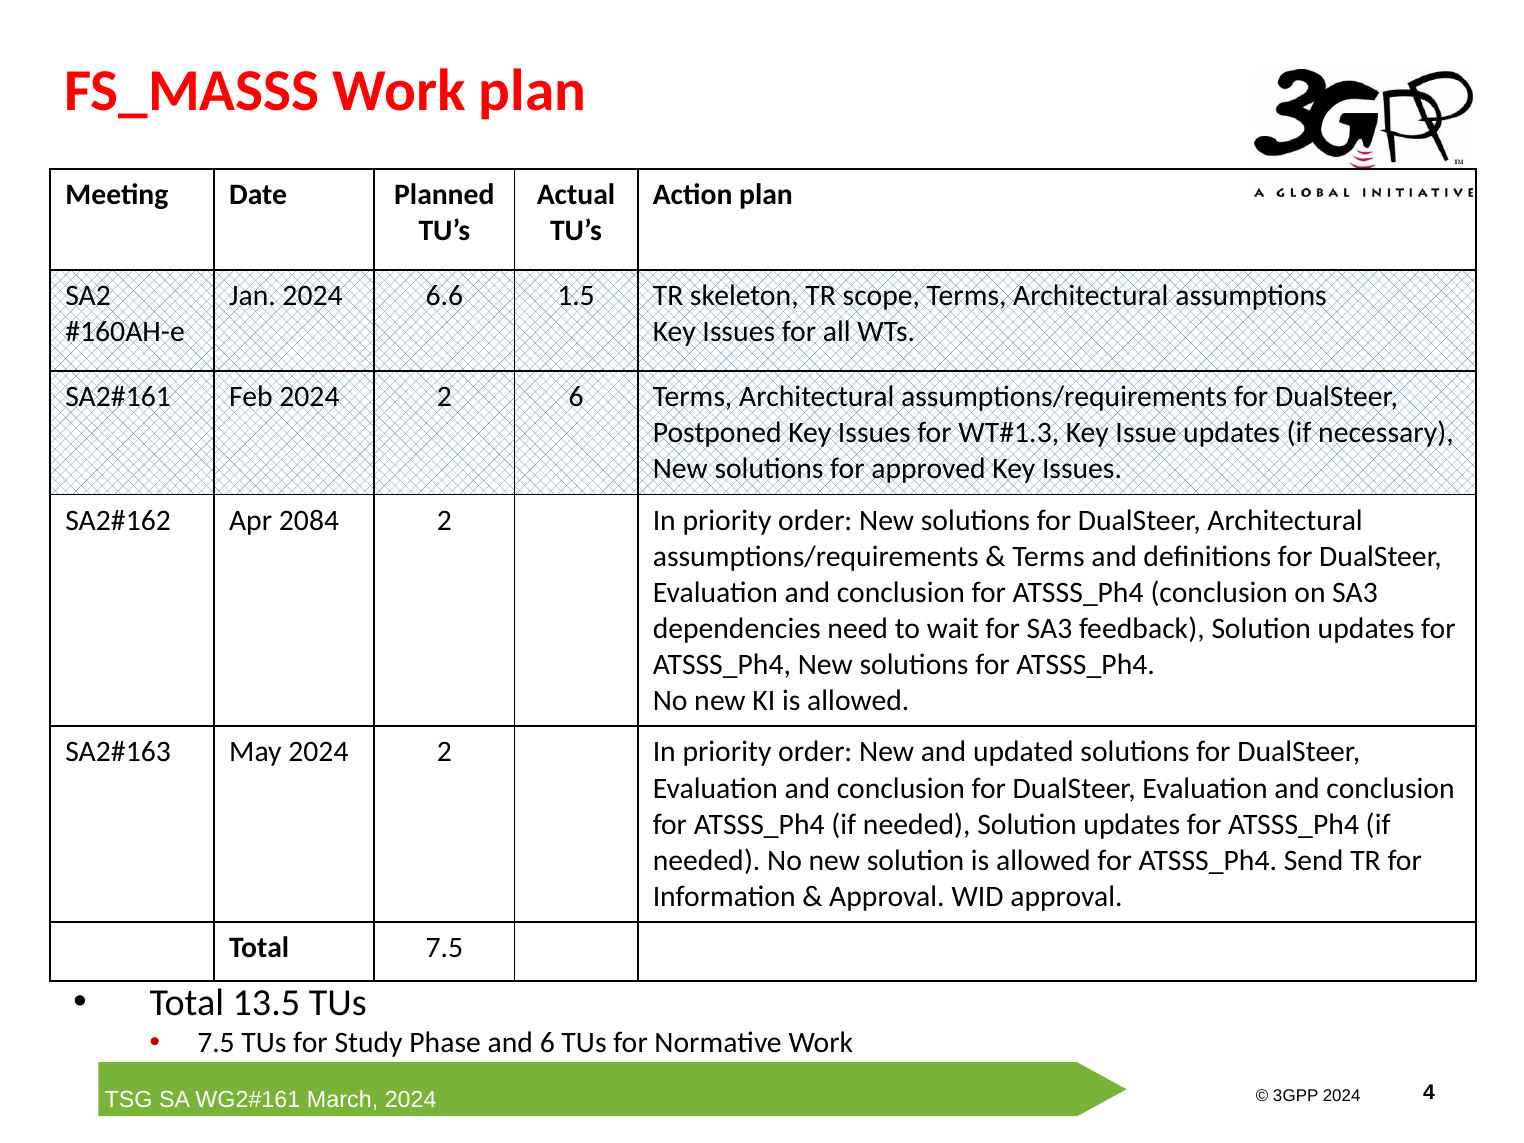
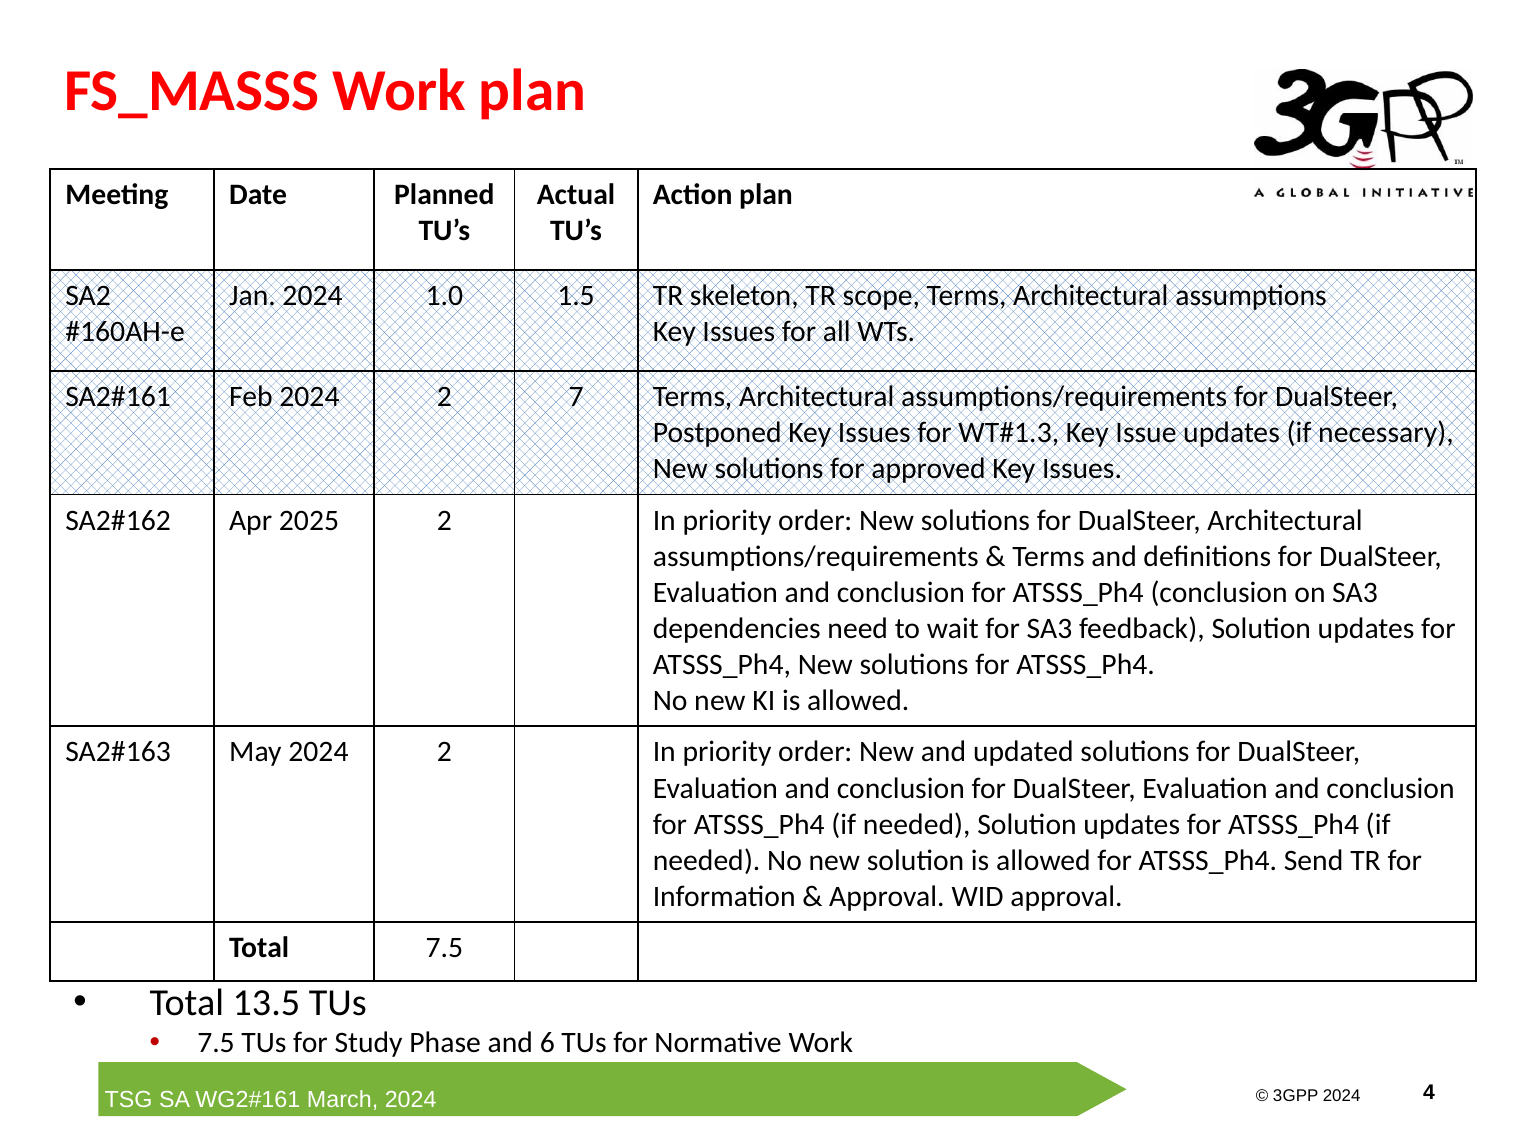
6.6: 6.6 -> 1.0
2 6: 6 -> 7
2084: 2084 -> 2025
